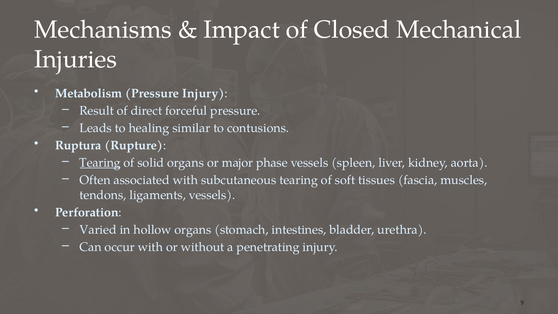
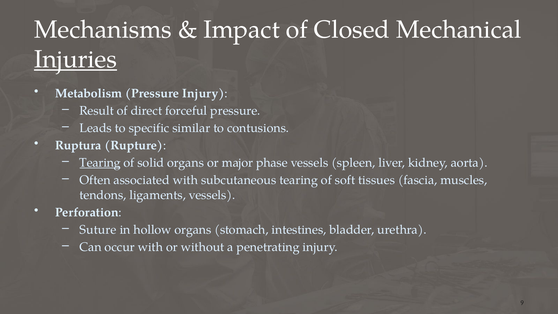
Injuries underline: none -> present
healing: healing -> specific
Varied: Varied -> Suture
